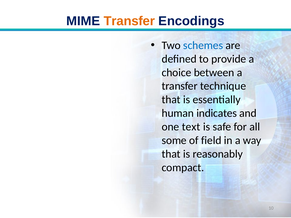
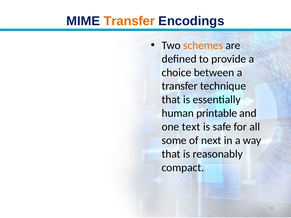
schemes colour: blue -> orange
indicates: indicates -> printable
field: field -> next
